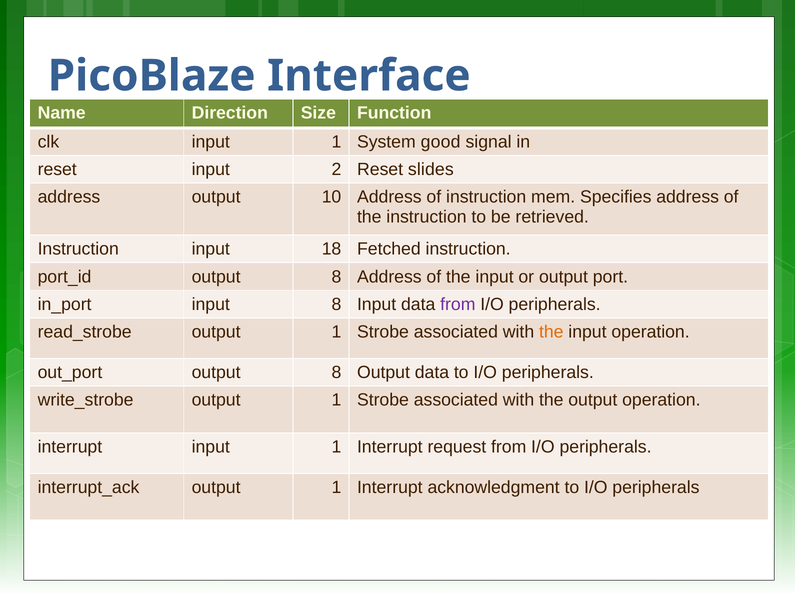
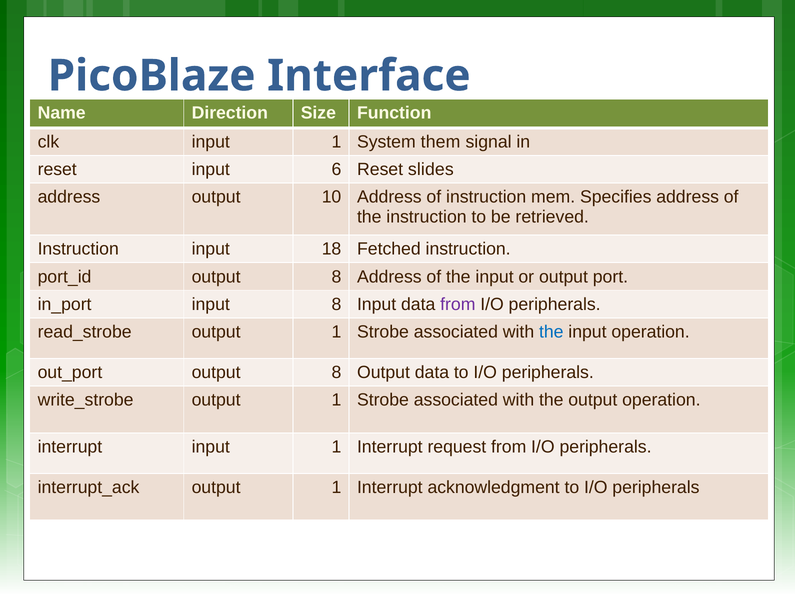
good: good -> them
2: 2 -> 6
the at (551, 332) colour: orange -> blue
